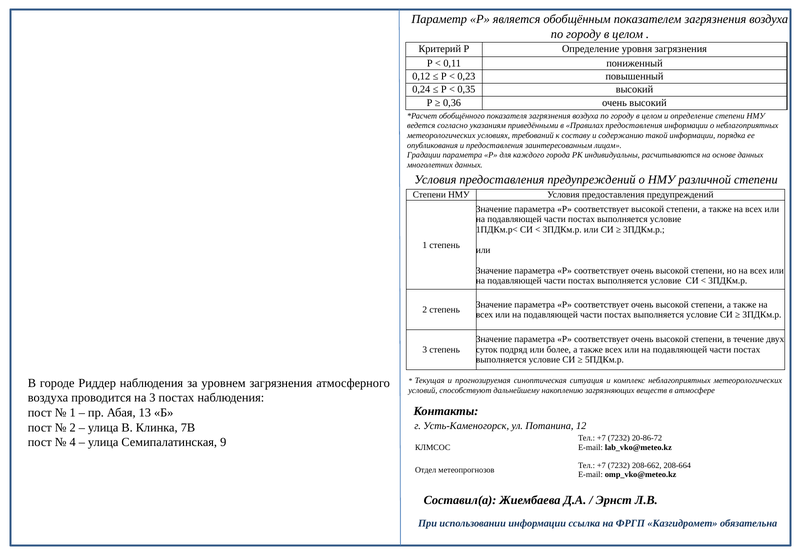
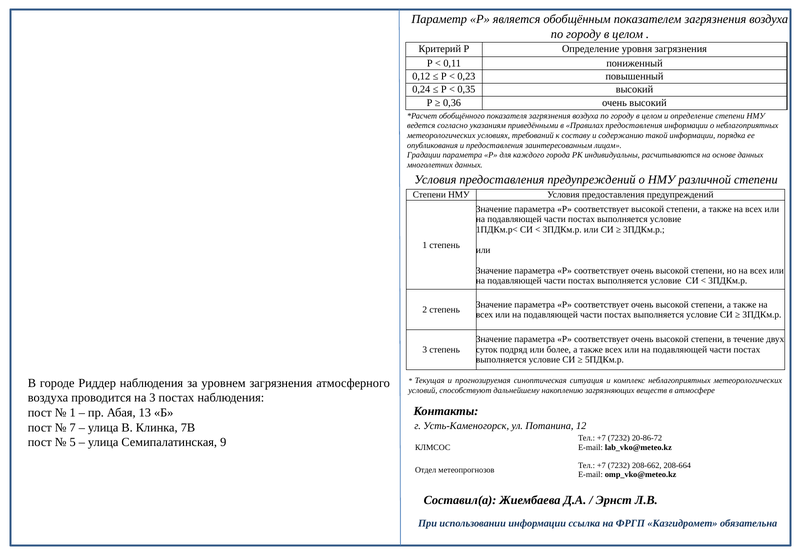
2 at (73, 427): 2 -> 7
4: 4 -> 5
